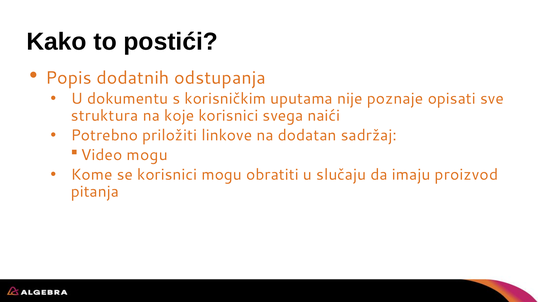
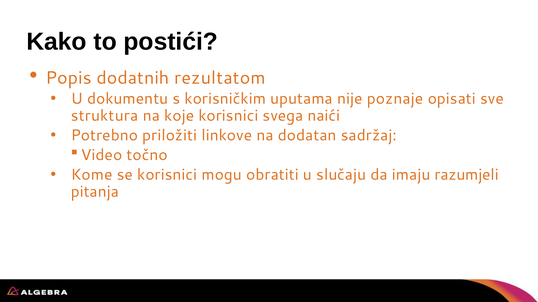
odstupanja: odstupanja -> rezultatom
Video mogu: mogu -> točno
proizvod: proizvod -> razumjeli
